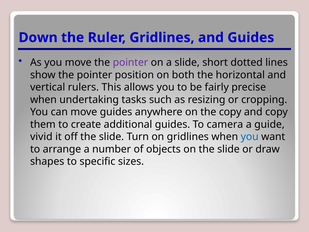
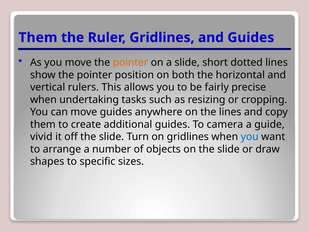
Down at (38, 38): Down -> Them
pointer at (130, 63) colour: purple -> orange
the copy: copy -> lines
